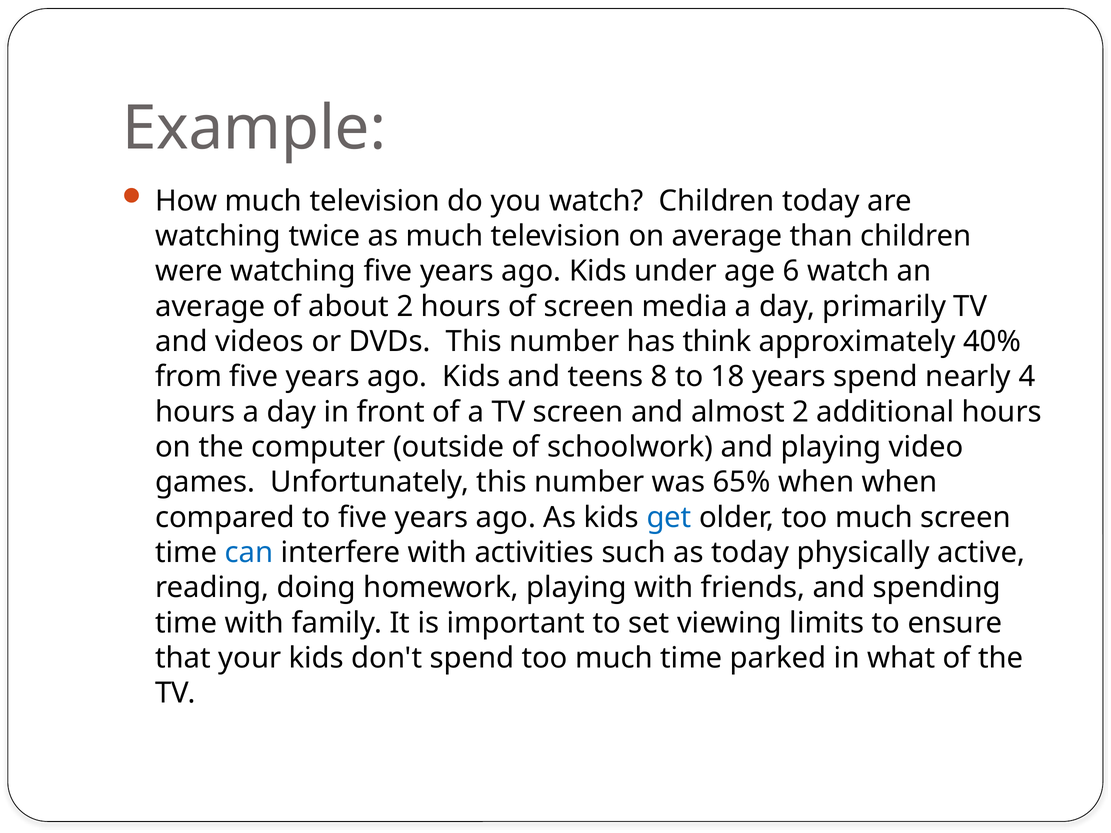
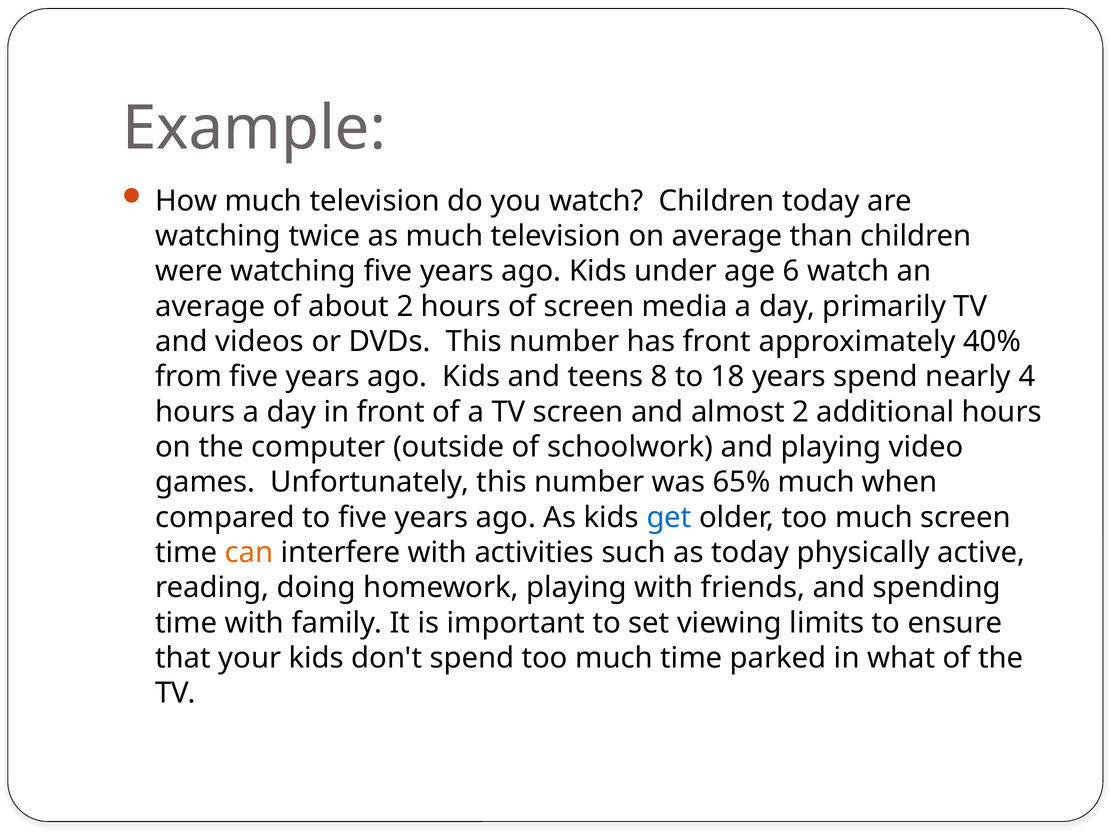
has think: think -> front
65% when: when -> much
can colour: blue -> orange
